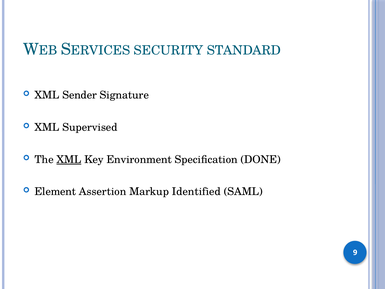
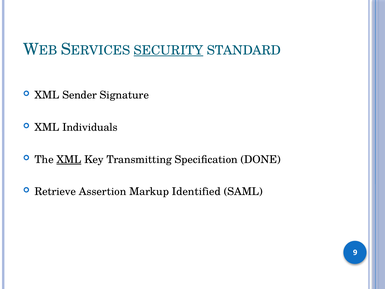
SECURITY underline: none -> present
Supervised: Supervised -> Individuals
Environment: Environment -> Transmitting
Element: Element -> Retrieve
